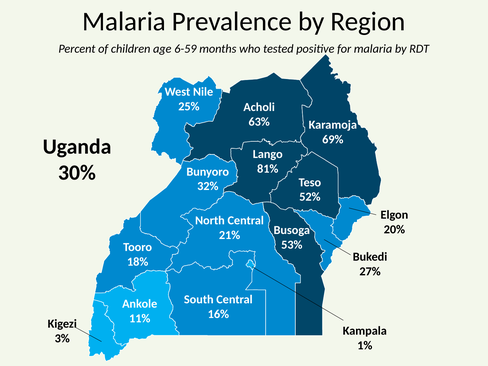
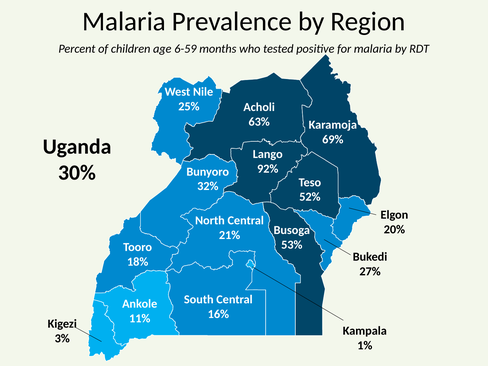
81%: 81% -> 92%
